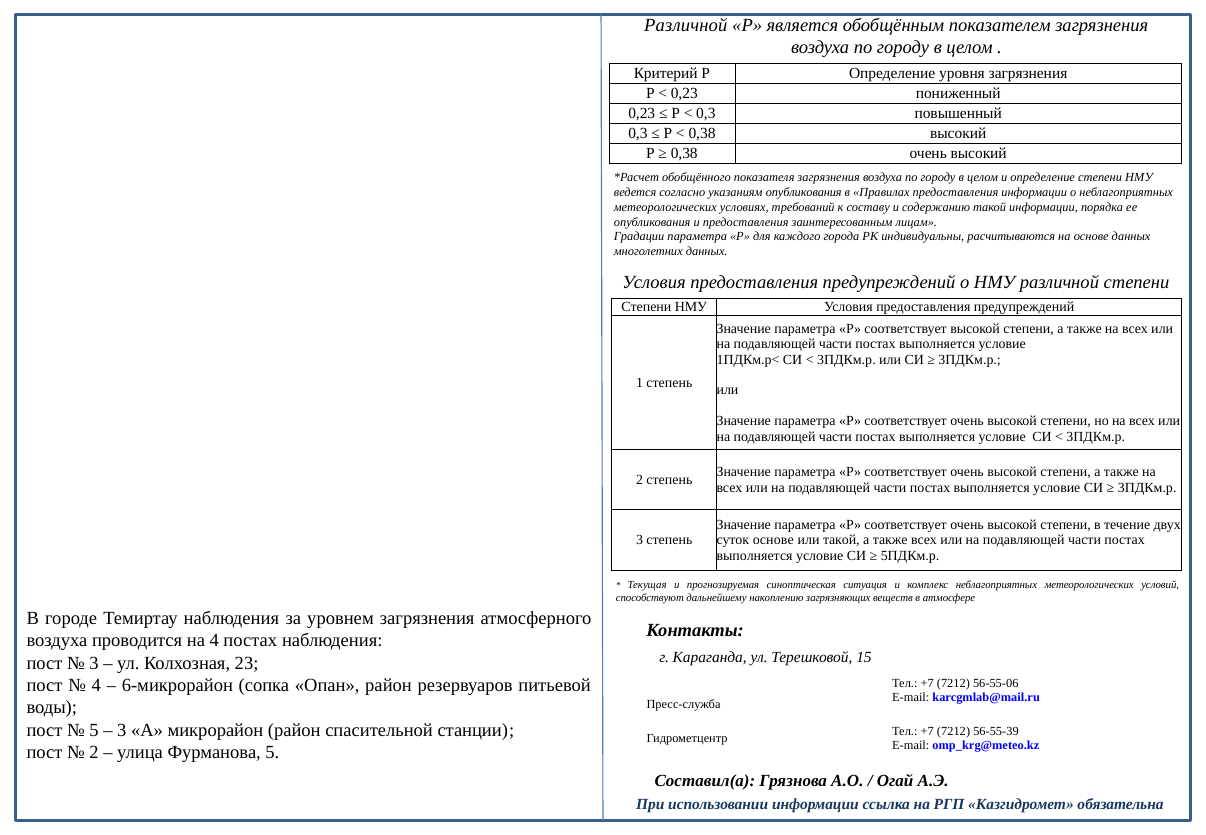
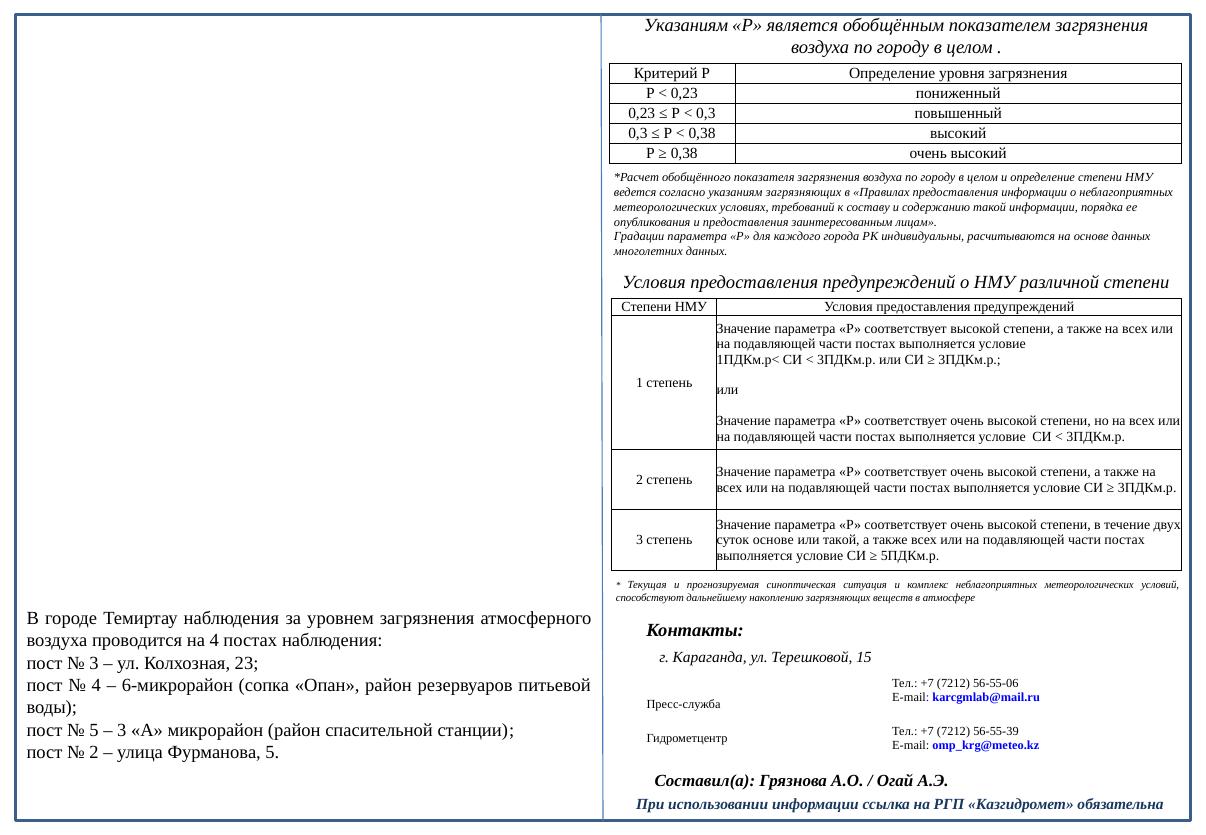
Различной at (686, 25): Различной -> Указаниям
указаниям опубликования: опубликования -> загрязняющих
